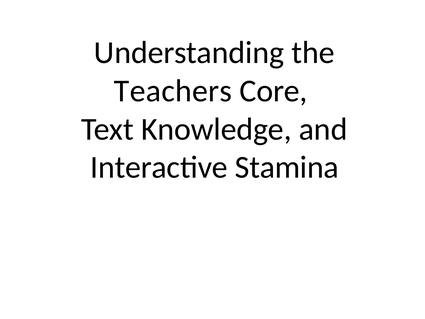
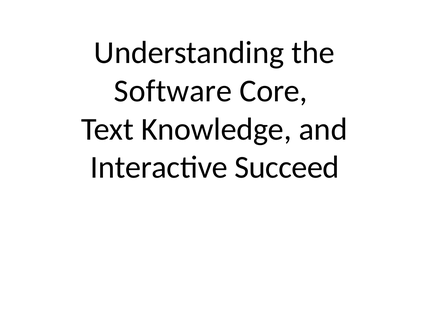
Teachers: Teachers -> Software
Stamina: Stamina -> Succeed
